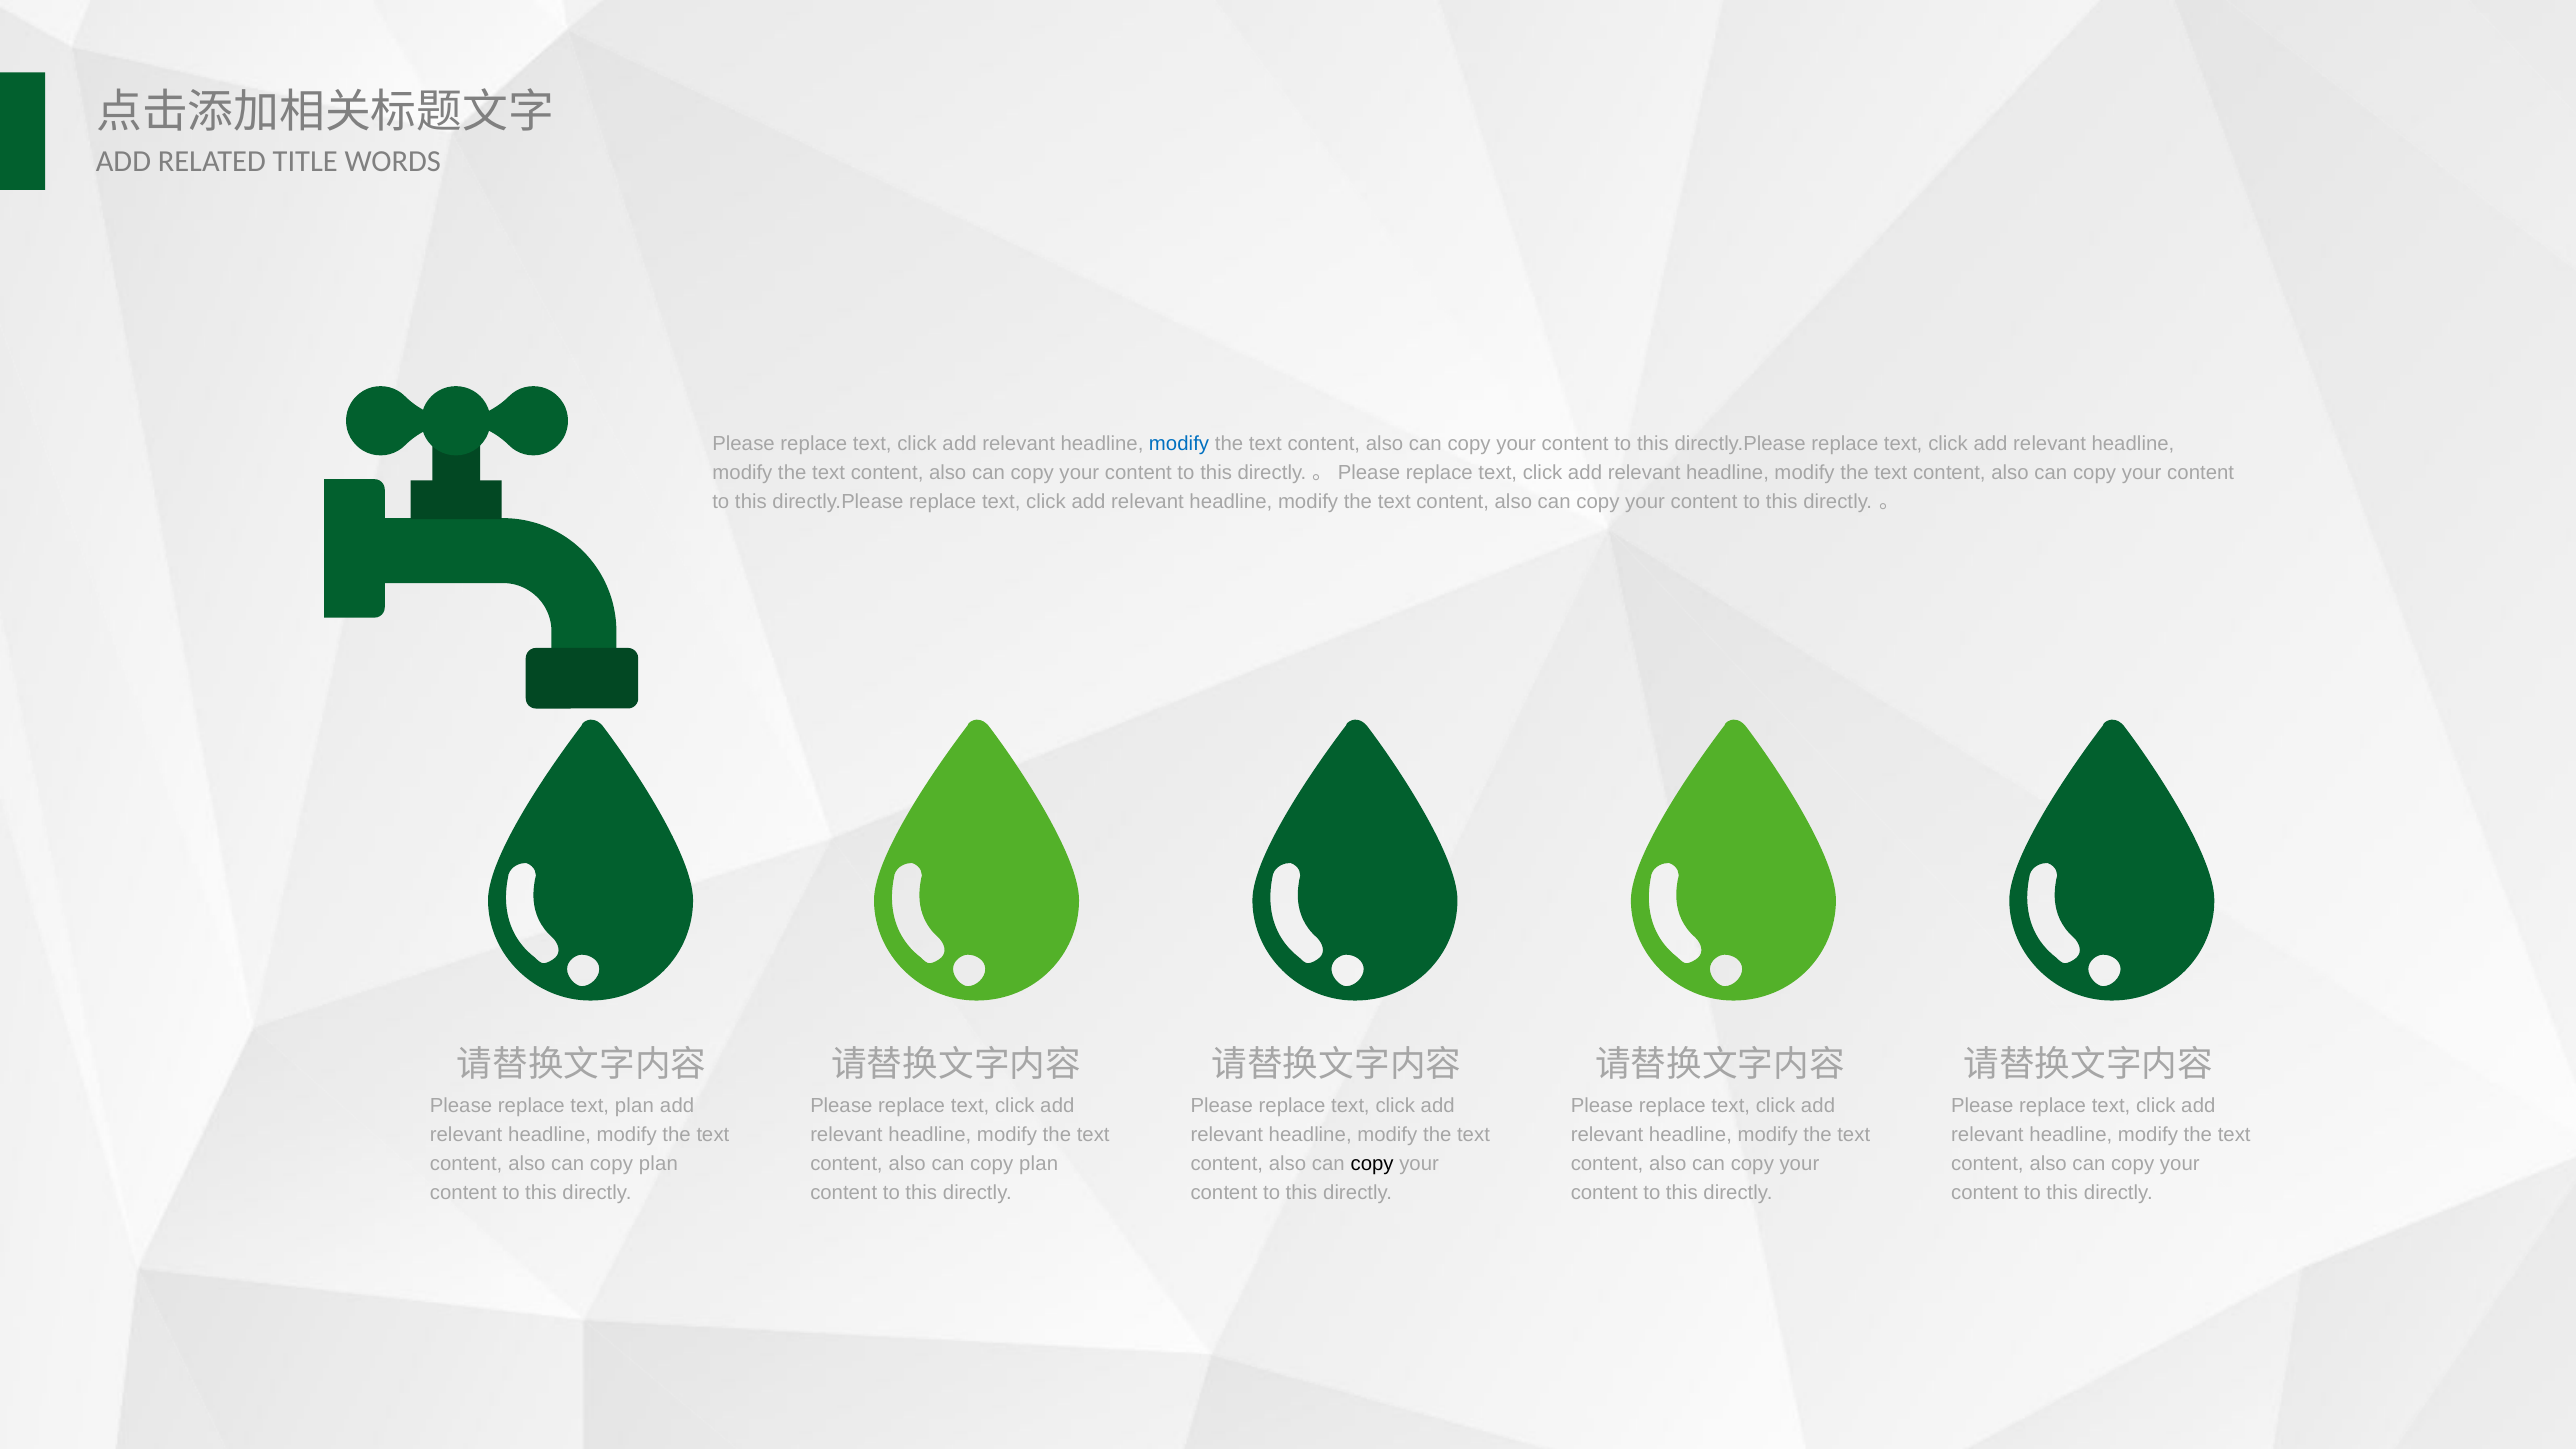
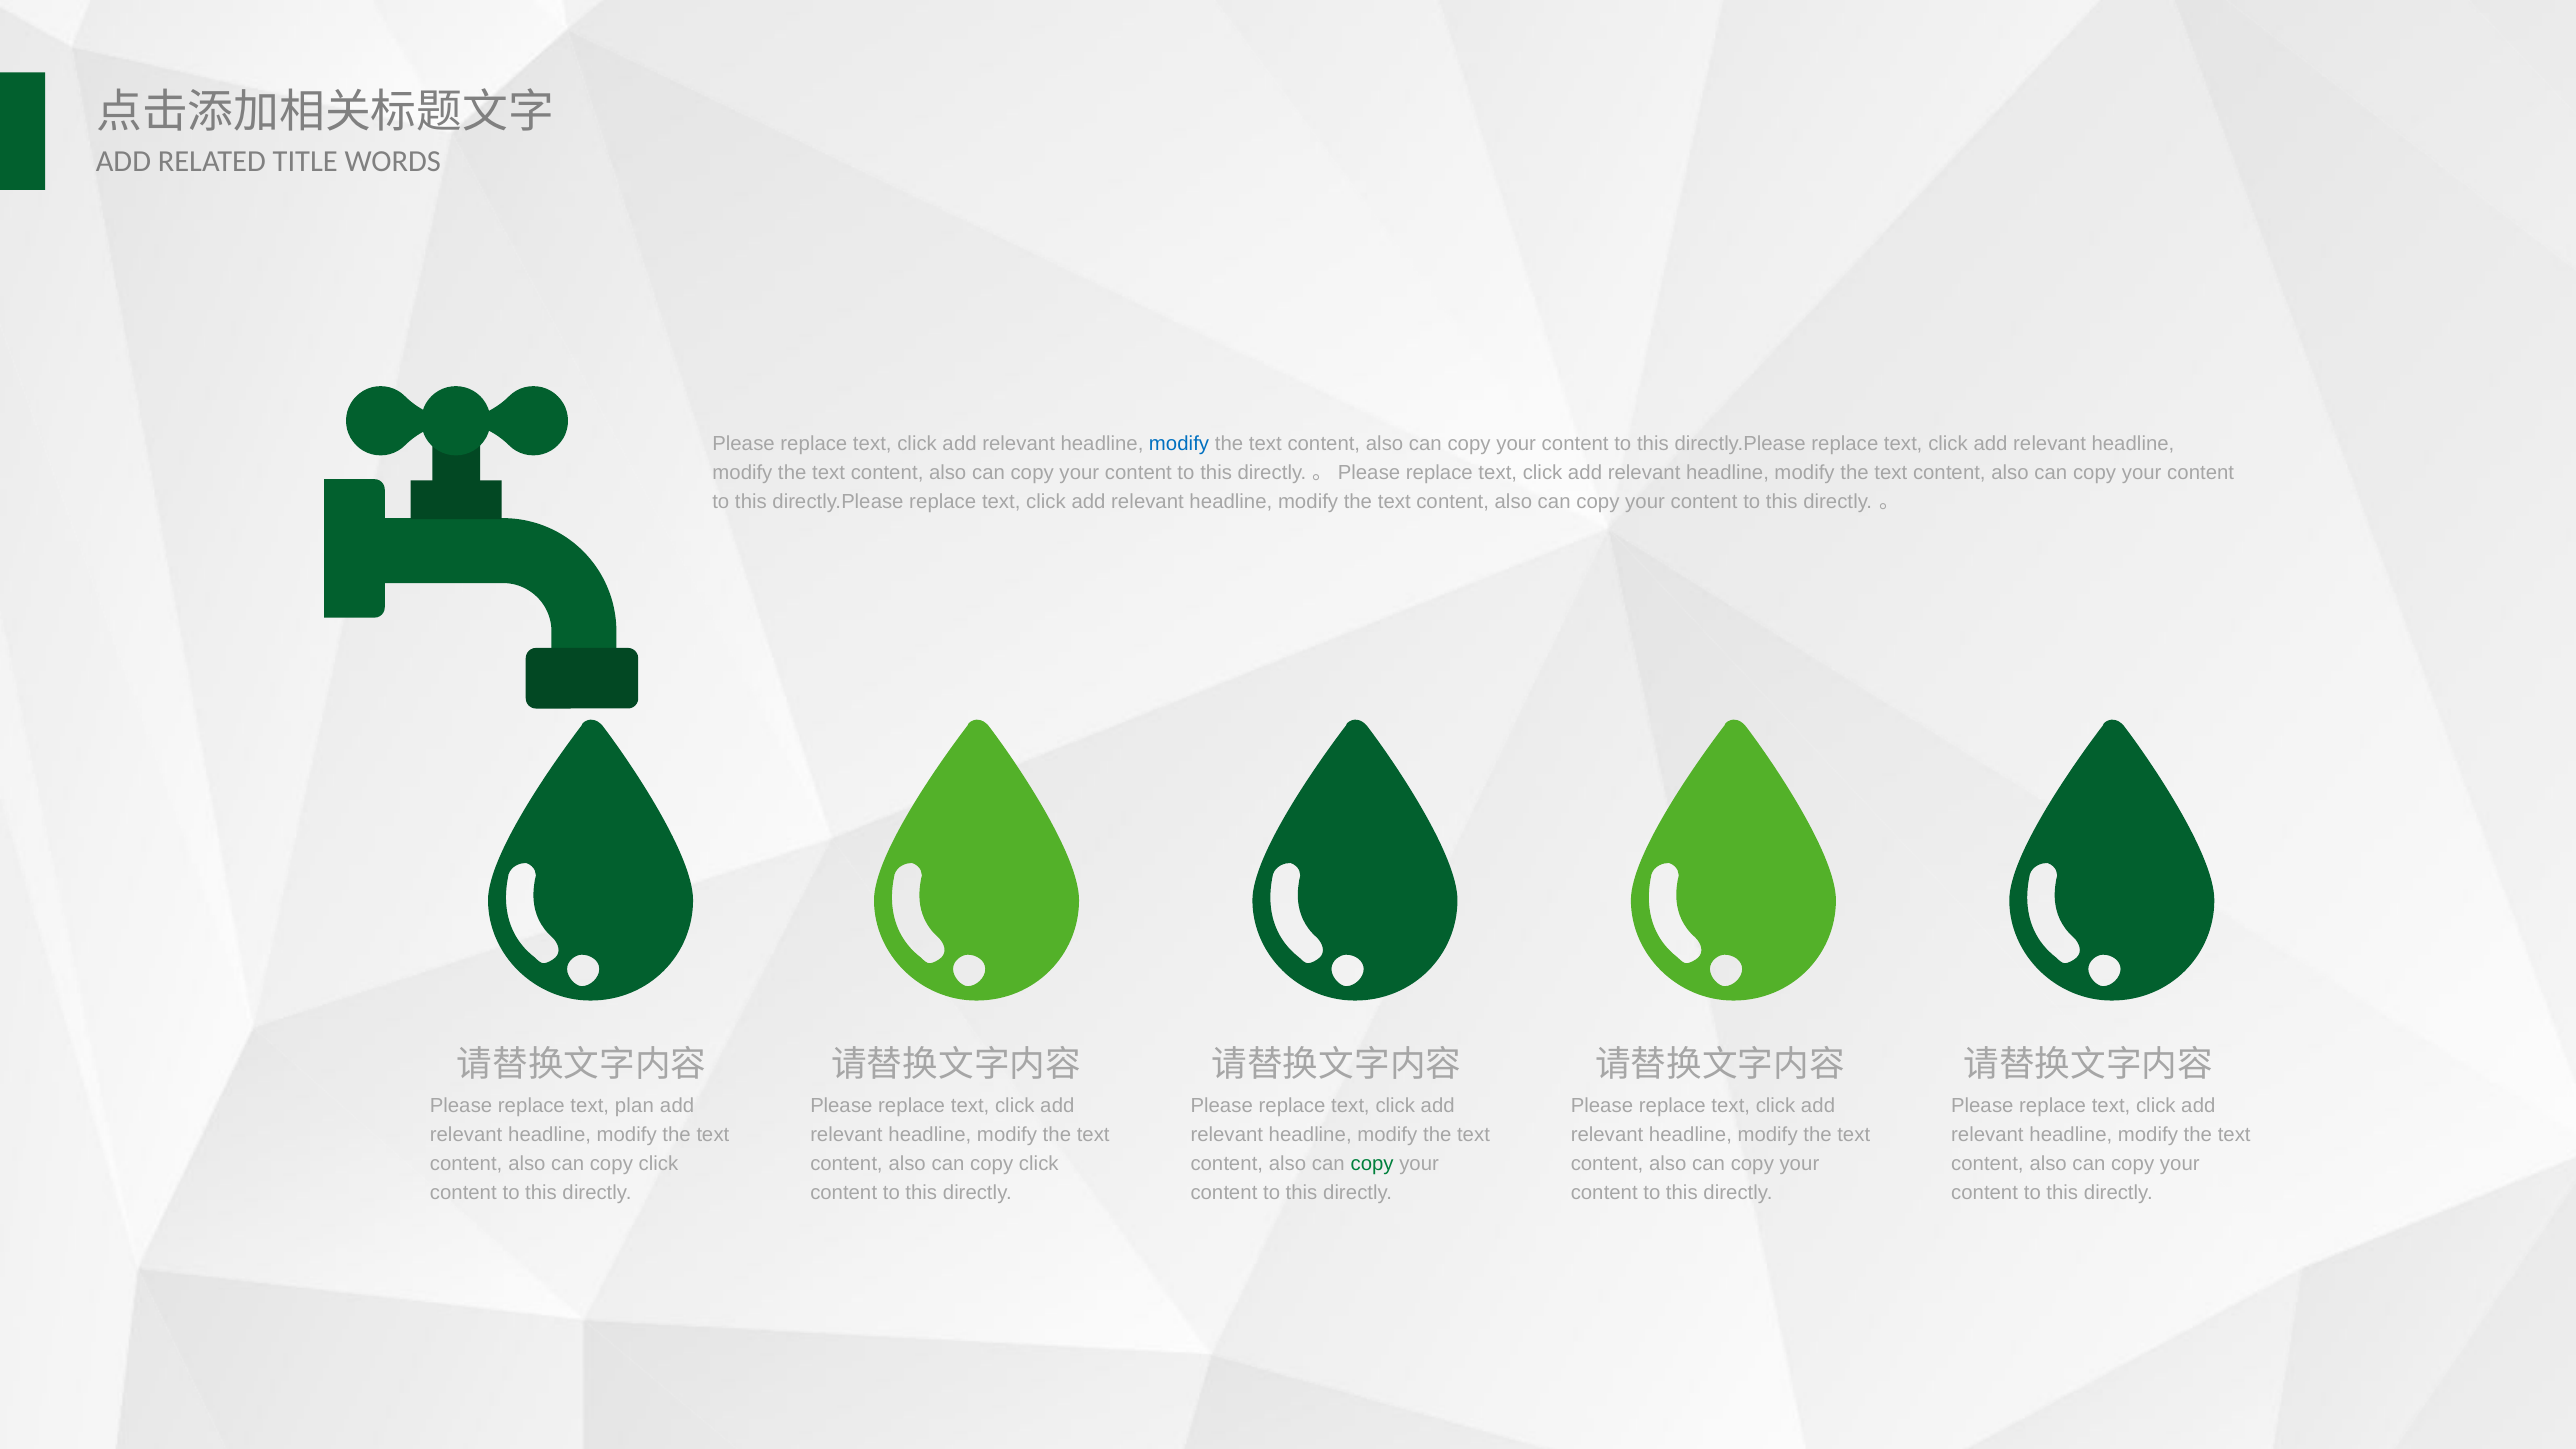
plan at (658, 1164): plan -> click
plan at (1039, 1164): plan -> click
copy at (1372, 1164) colour: black -> green
